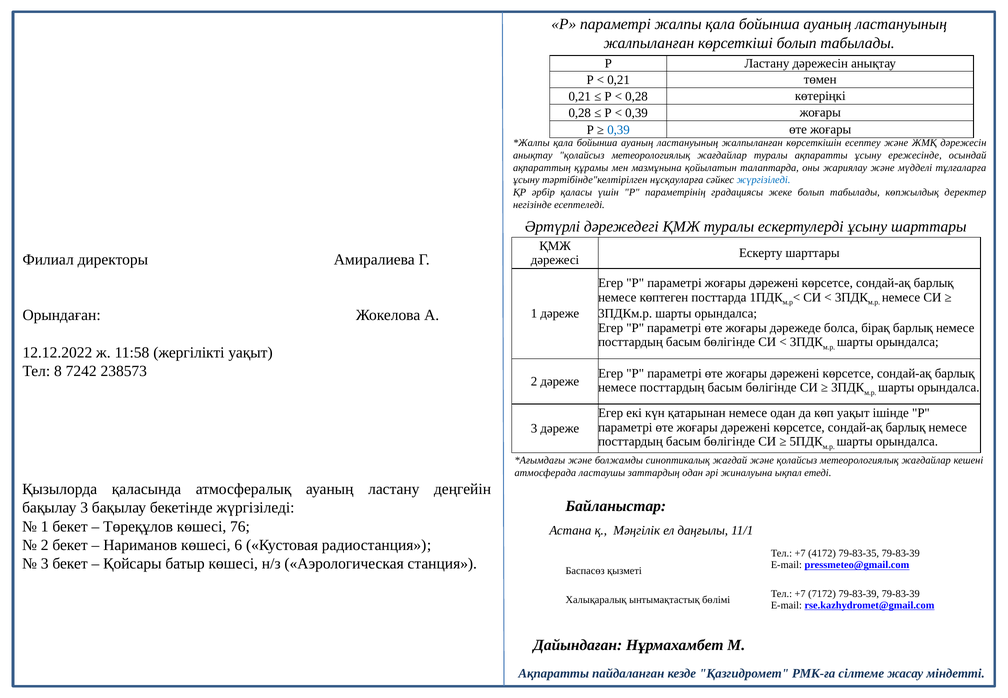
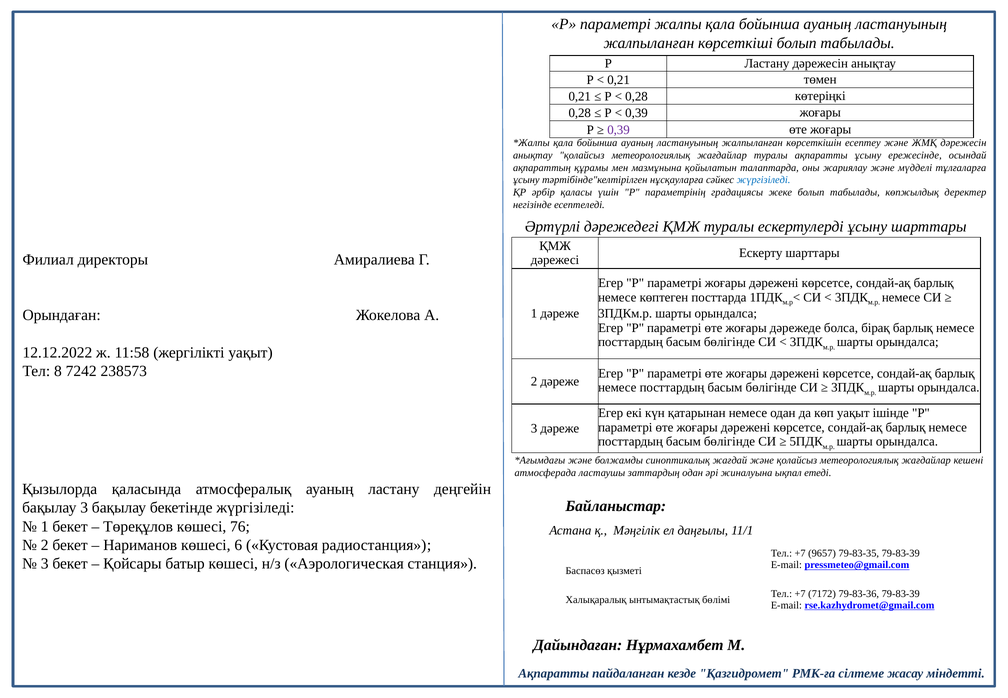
0,39 at (619, 130) colour: blue -> purple
4172: 4172 -> 9657
7172 79-83-39: 79-83-39 -> 79-83-36
